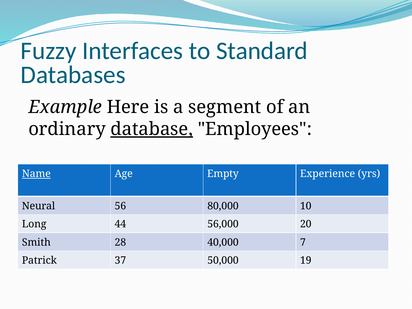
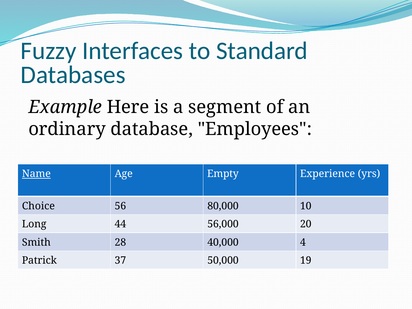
database underline: present -> none
Neural: Neural -> Choice
7: 7 -> 4
